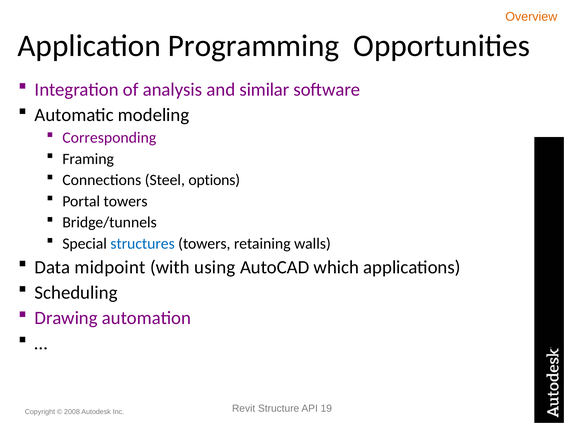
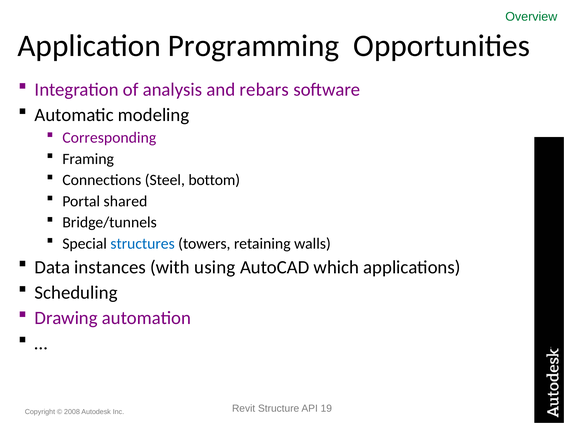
Overview colour: orange -> green
similar: similar -> rebars
options: options -> bottom
Portal towers: towers -> shared
midpoint: midpoint -> instances
